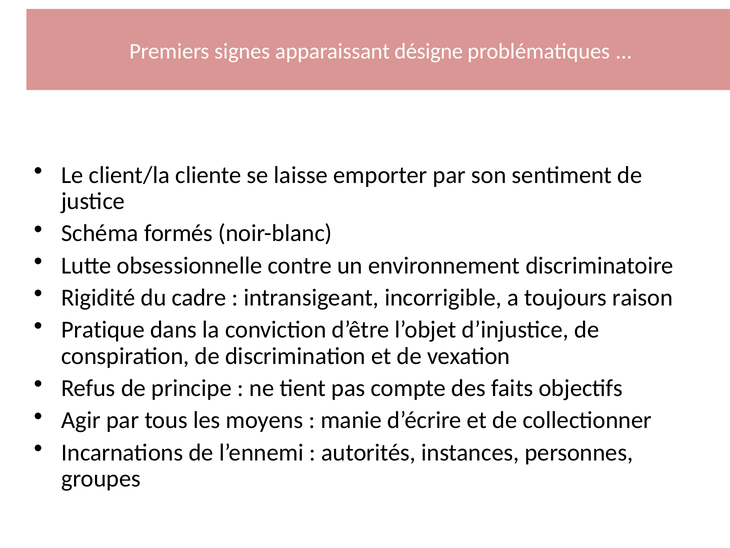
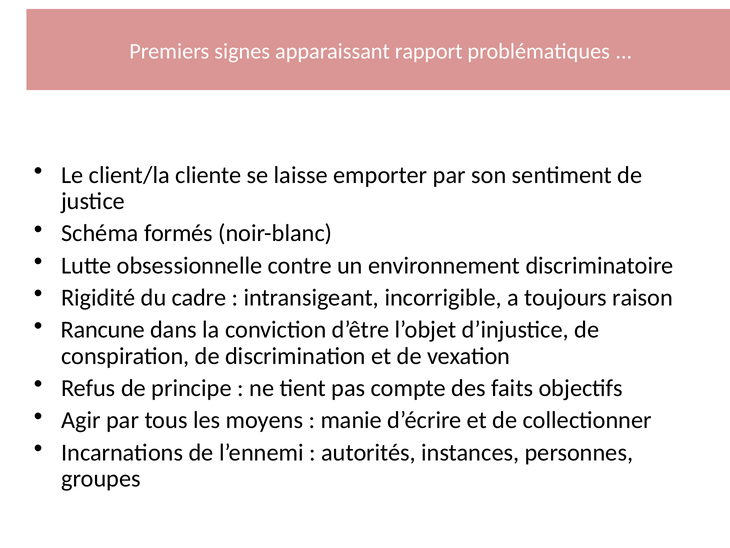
désigne: désigne -> rapport
Pratique: Pratique -> Rancune
